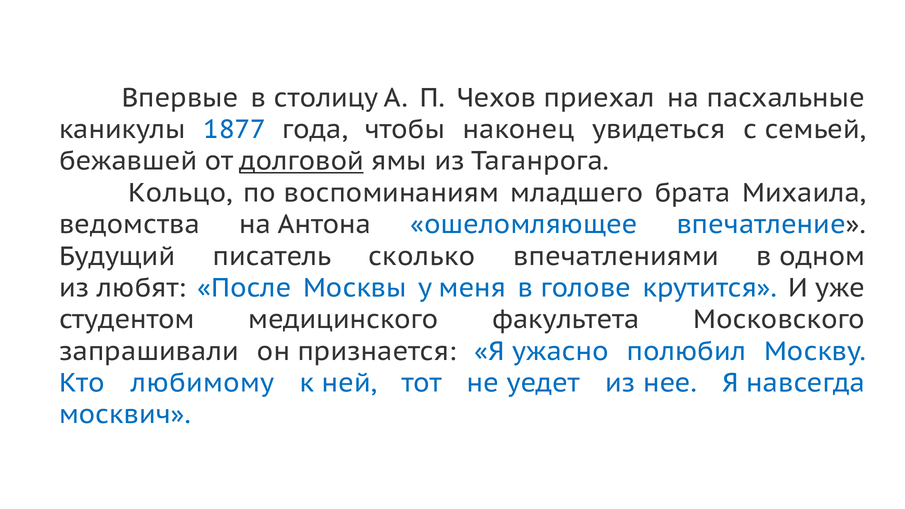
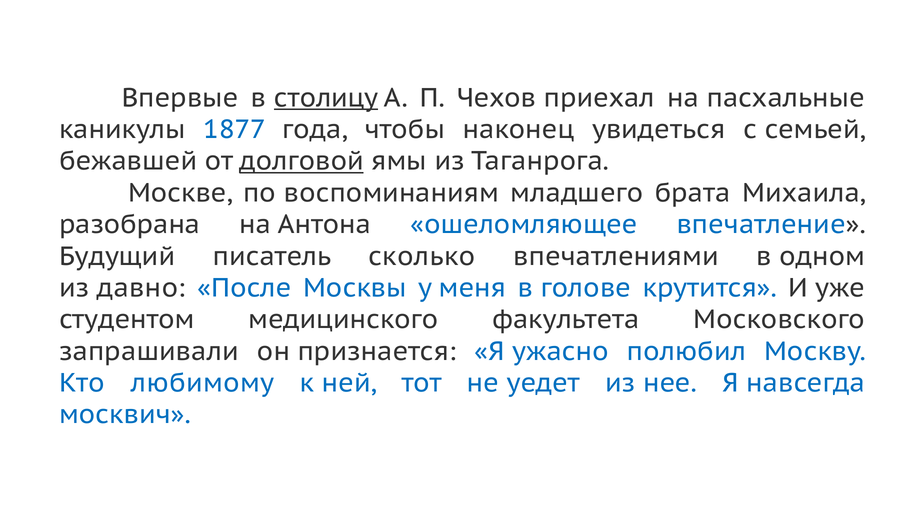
столицу underline: none -> present
Кольцо: Кольцо -> Москве
ведомства: ведомства -> разобрана
любят: любят -> давно
